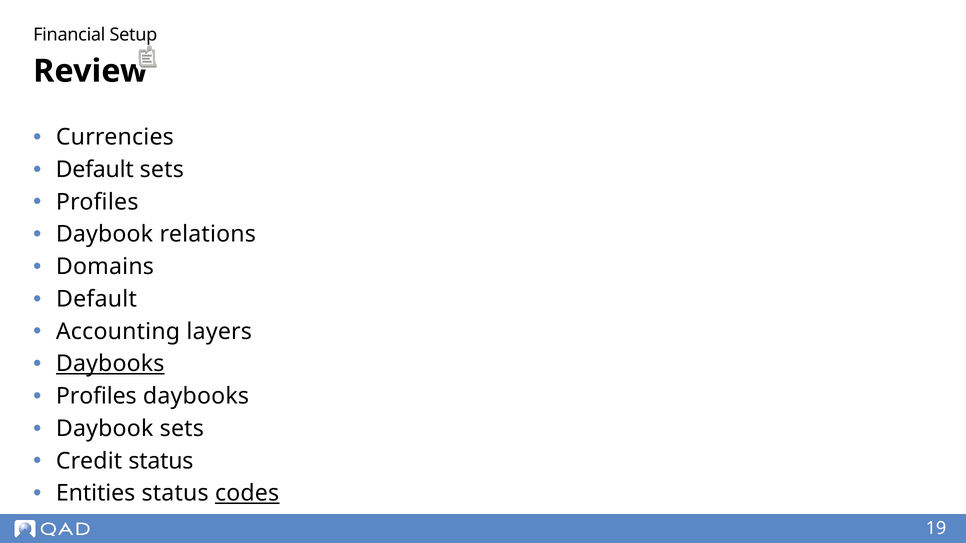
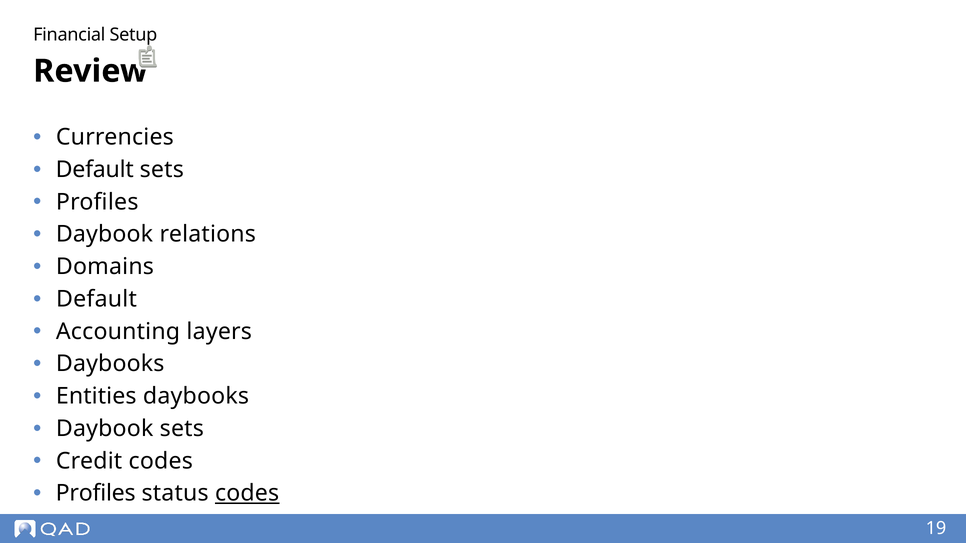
Daybooks at (110, 364) underline: present -> none
Profiles at (96, 396): Profiles -> Entities
Credit status: status -> codes
Entities at (96, 494): Entities -> Profiles
